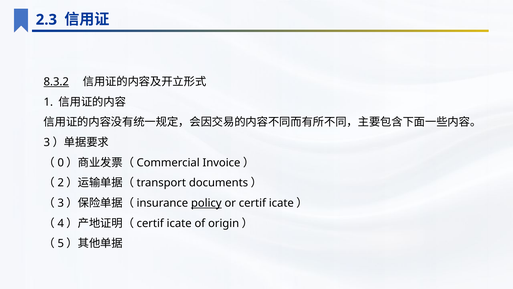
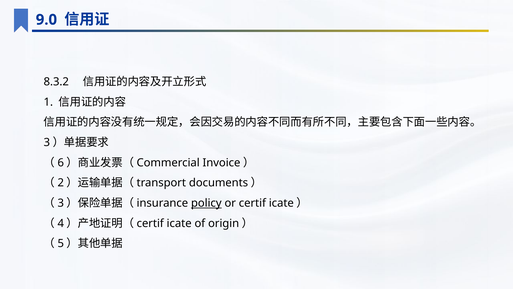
2.3: 2.3 -> 9.0
8.3.2 underline: present -> none
0: 0 -> 6
